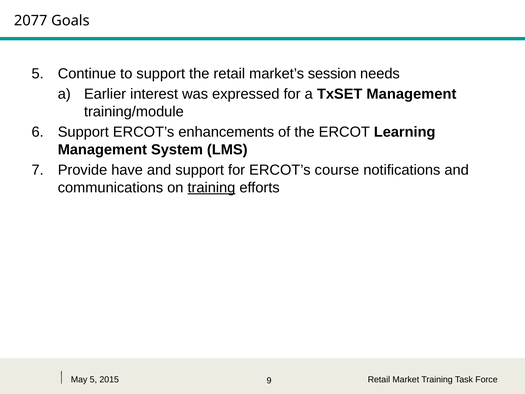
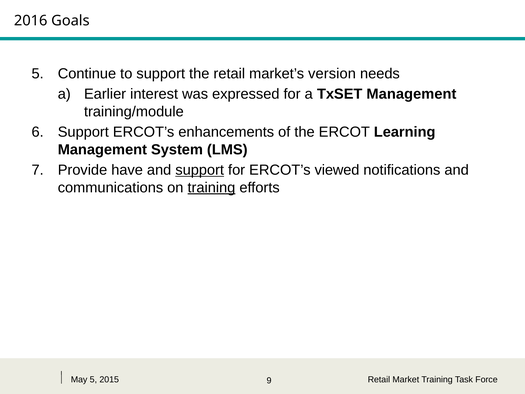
2077: 2077 -> 2016
session: session -> version
support at (200, 170) underline: none -> present
course: course -> viewed
